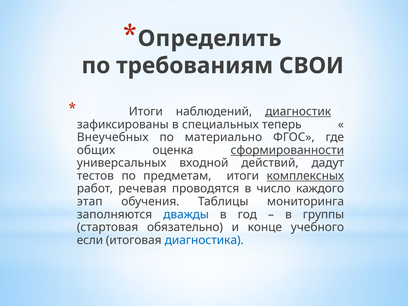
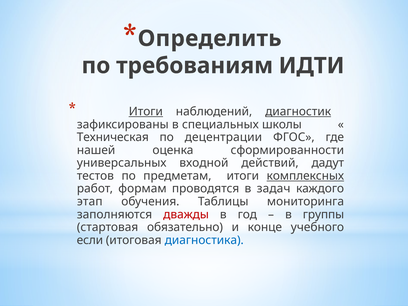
СВОИ: СВОИ -> ИДТИ
Итоги at (146, 112) underline: none -> present
теперь: теперь -> школы
Внеучебных: Внеучебных -> Техническая
материально: материально -> децентрации
общих: общих -> нашей
сформированности underline: present -> none
речевая: речевая -> формам
число: число -> задач
дважды colour: blue -> red
